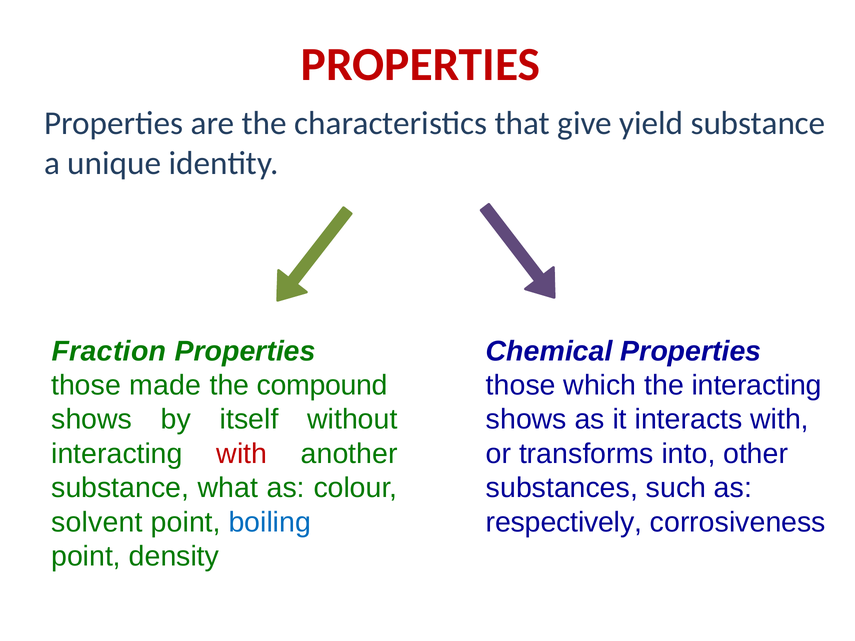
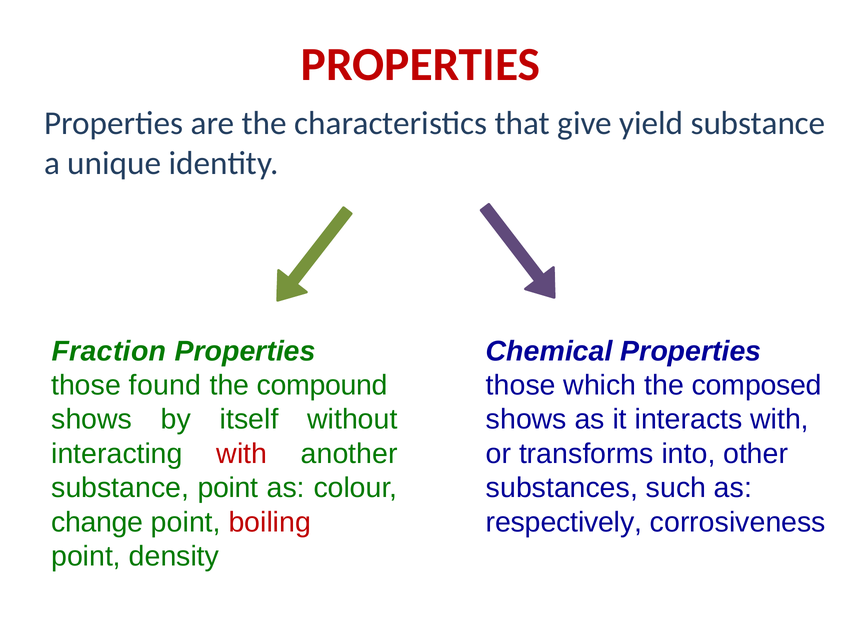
made: made -> found
the interacting: interacting -> composed
substance what: what -> point
solvent: solvent -> change
boiling colour: blue -> red
